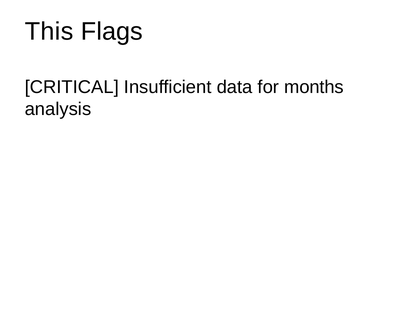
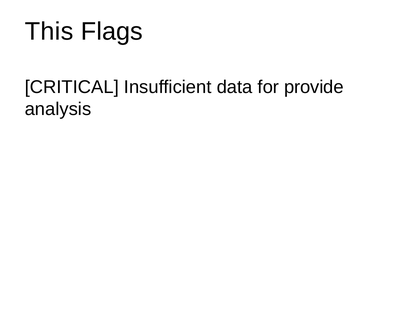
months: months -> provide
